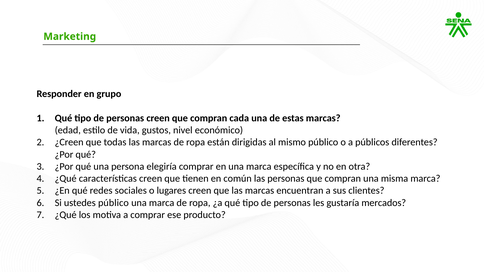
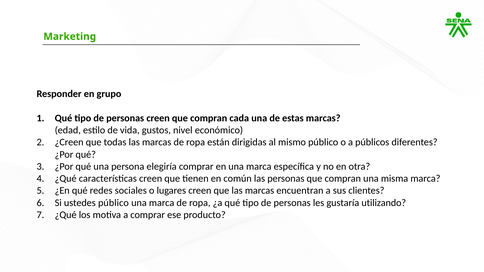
mercados: mercados -> utilizando
